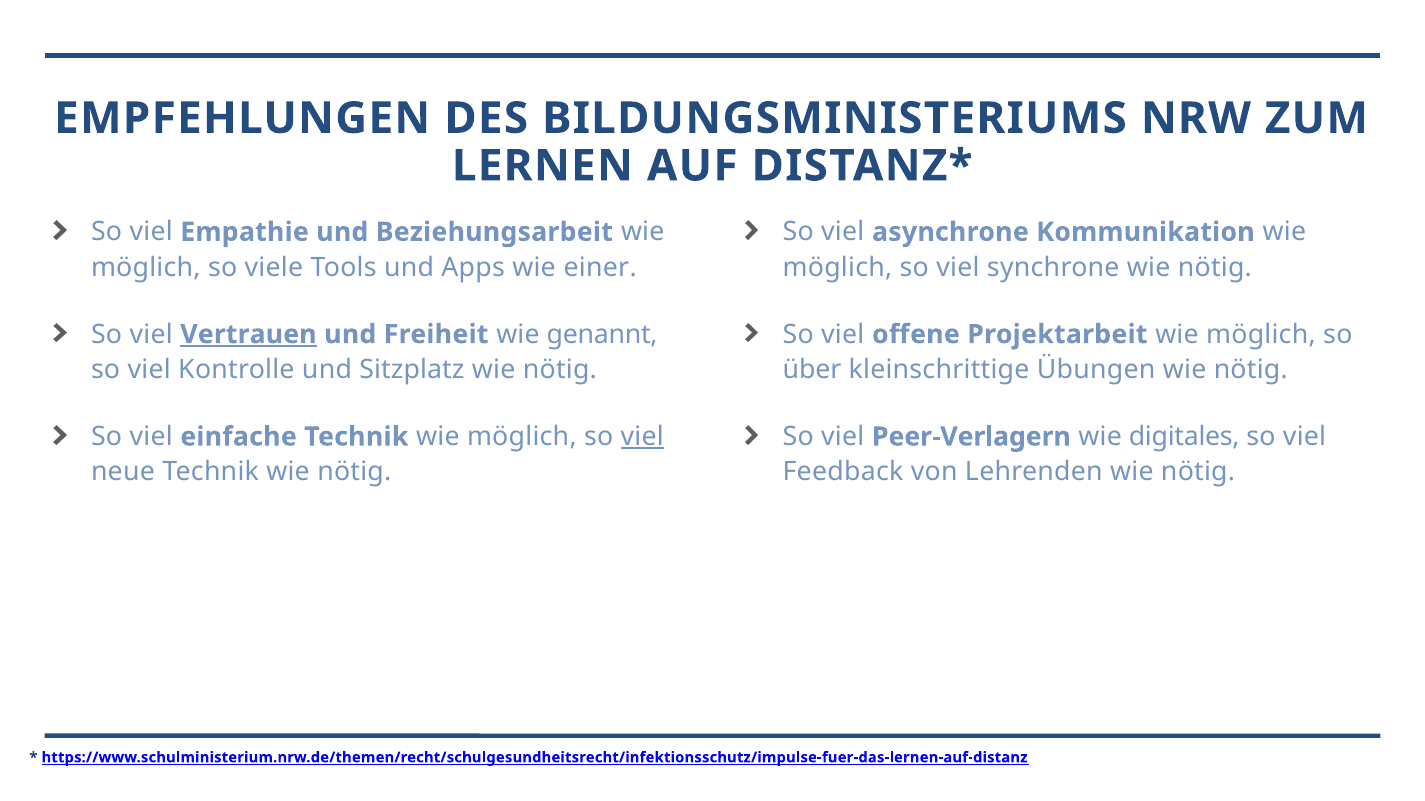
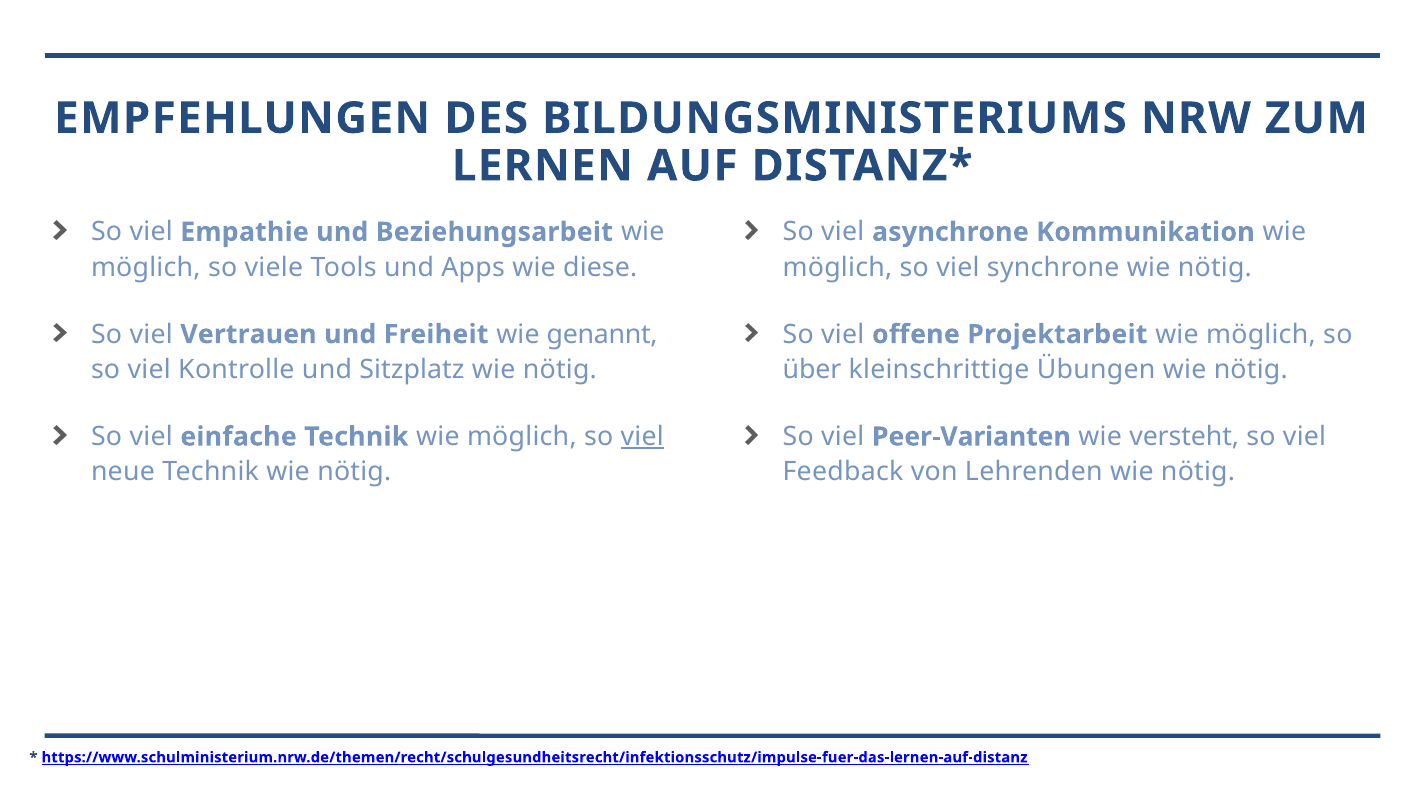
einer: einer -> diese
Vertrauen underline: present -> none
Peer-Verlagern: Peer-Verlagern -> Peer-Varianten
digitales: digitales -> versteht
